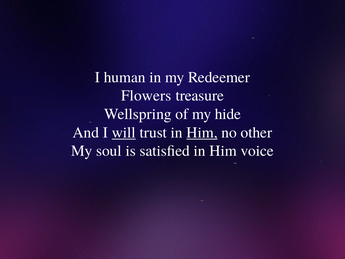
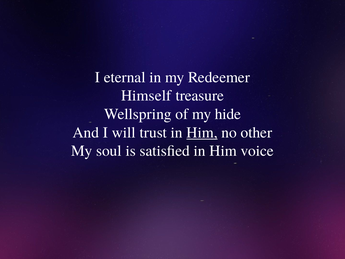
human: human -> eternal
Flowers: Flowers -> Himself
will underline: present -> none
